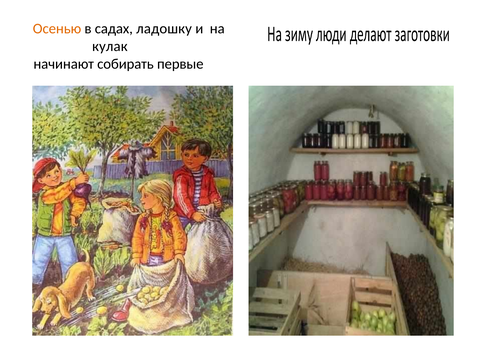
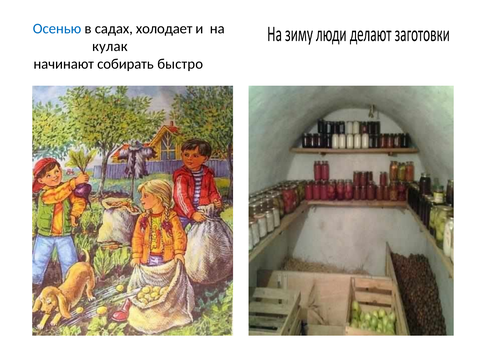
Осенью colour: orange -> blue
ладошку: ладошку -> холодает
первые: первые -> быстро
